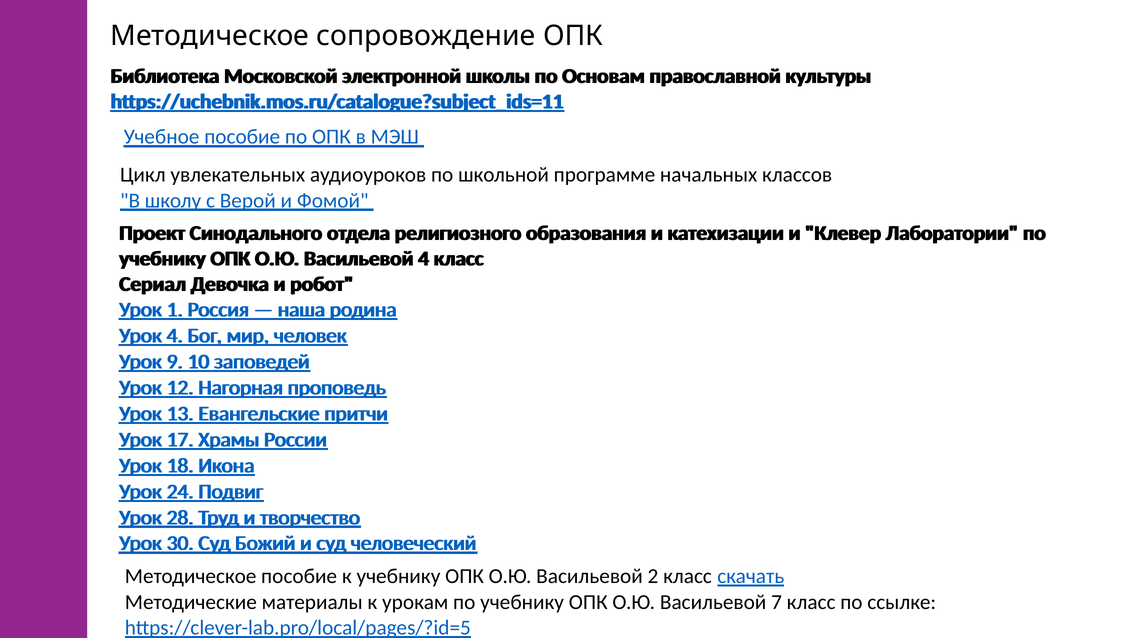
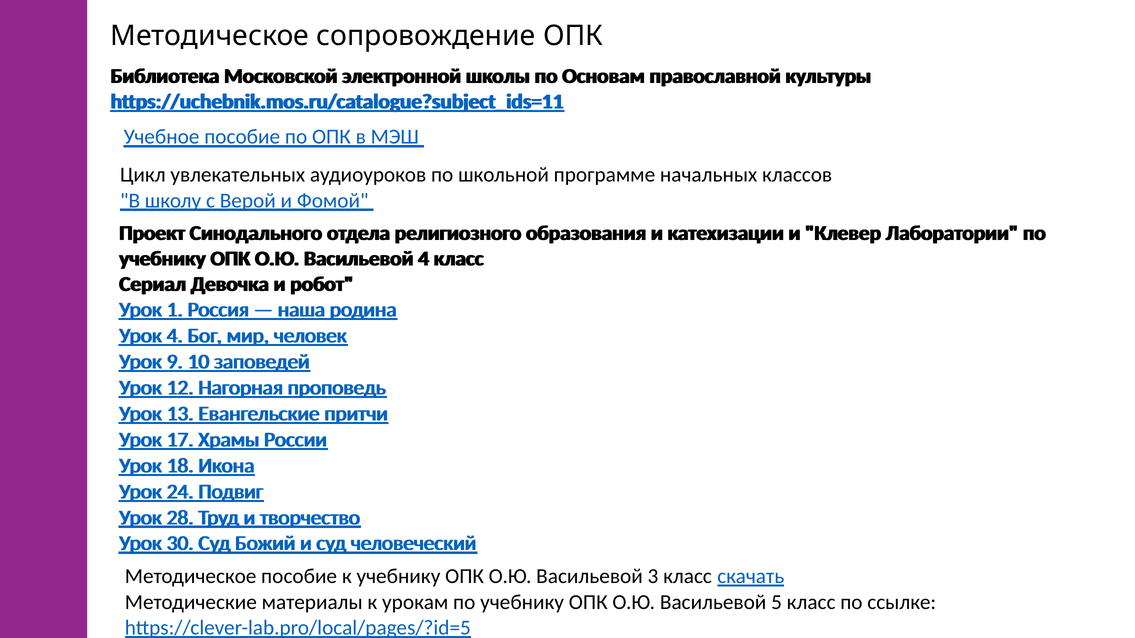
2: 2 -> 3
7: 7 -> 5
